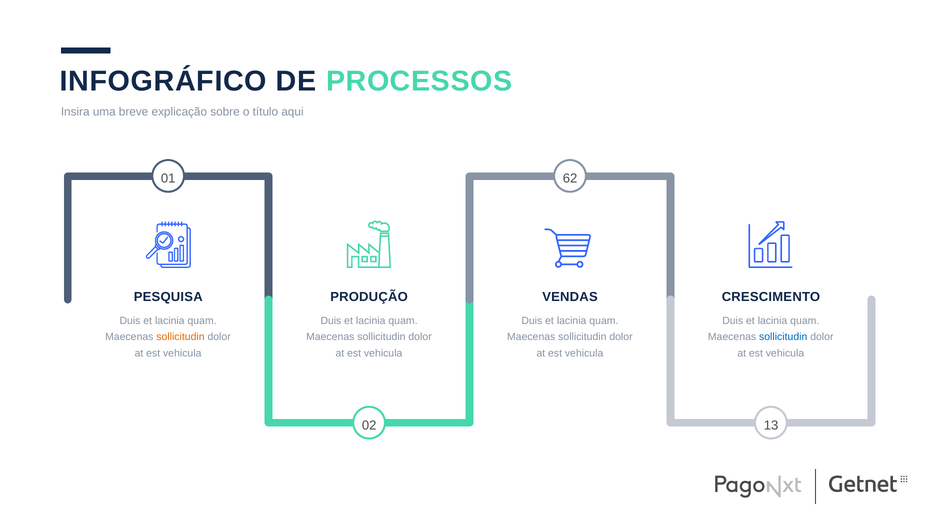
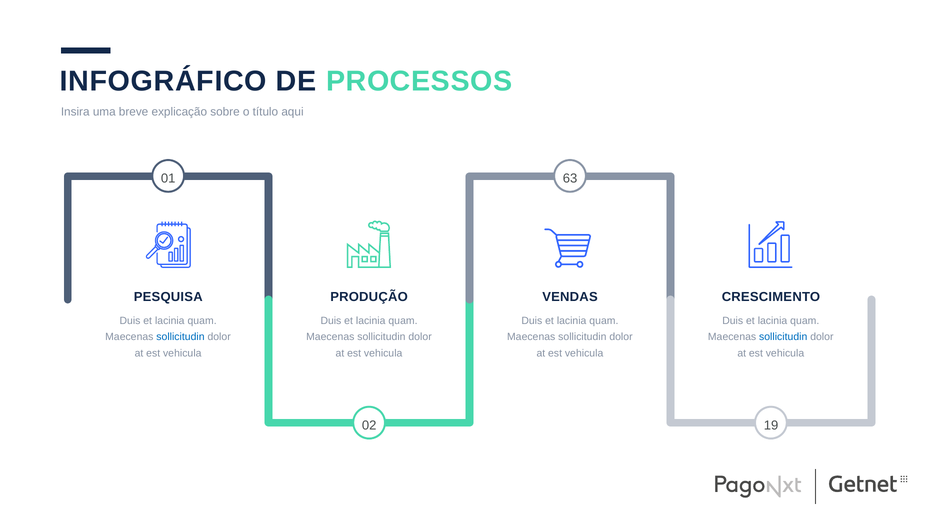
62: 62 -> 63
sollicitudin at (180, 337) colour: orange -> blue
13: 13 -> 19
